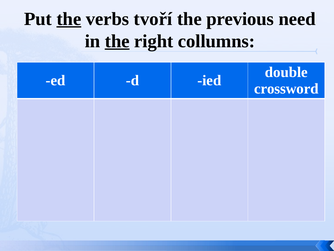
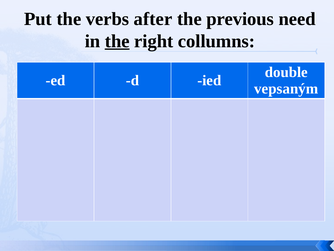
the at (69, 19) underline: present -> none
tvoří: tvoří -> after
crossword: crossword -> vepsaným
